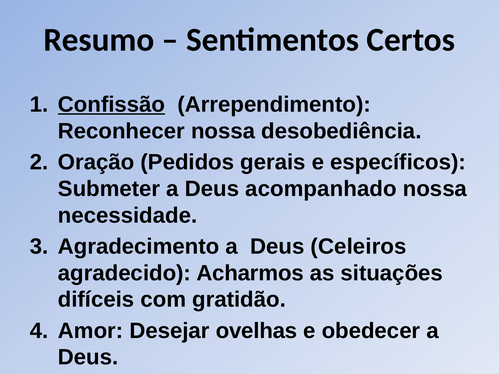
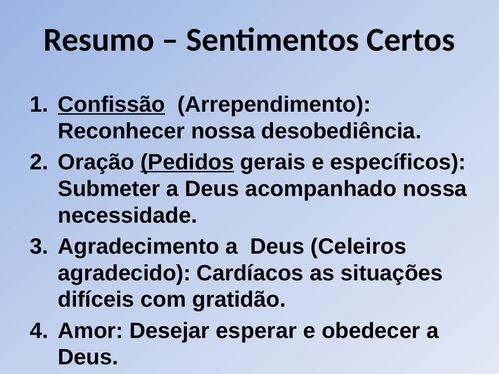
Pedidos underline: none -> present
Acharmos: Acharmos -> Cardíacos
ovelhas: ovelhas -> esperar
